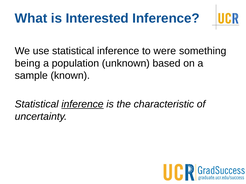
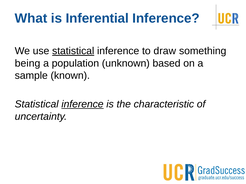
Interested: Interested -> Inferential
statistical at (73, 51) underline: none -> present
were: were -> draw
